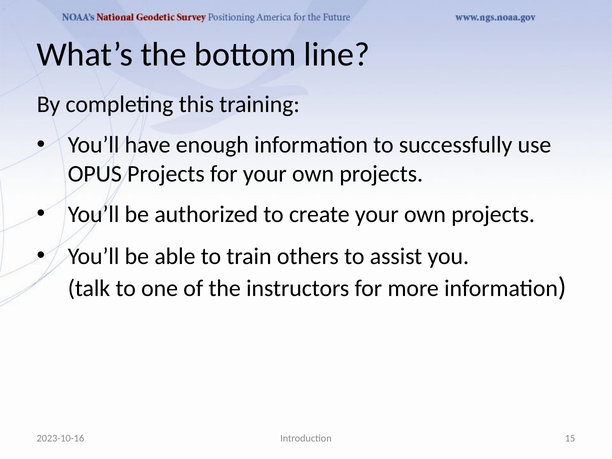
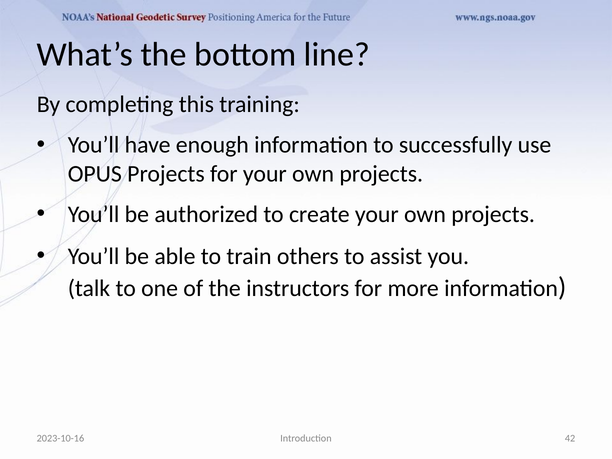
15: 15 -> 42
